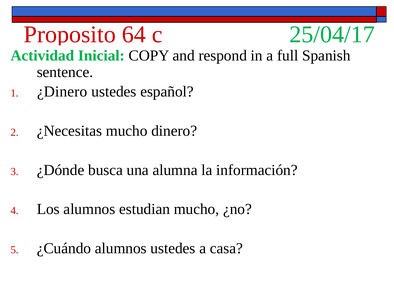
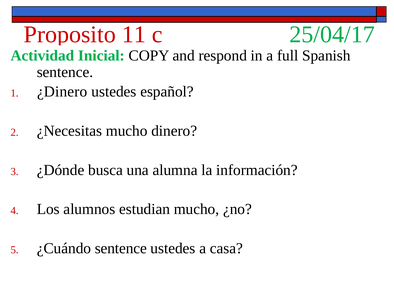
64: 64 -> 11
¿Cuándo alumnos: alumnos -> sentence
